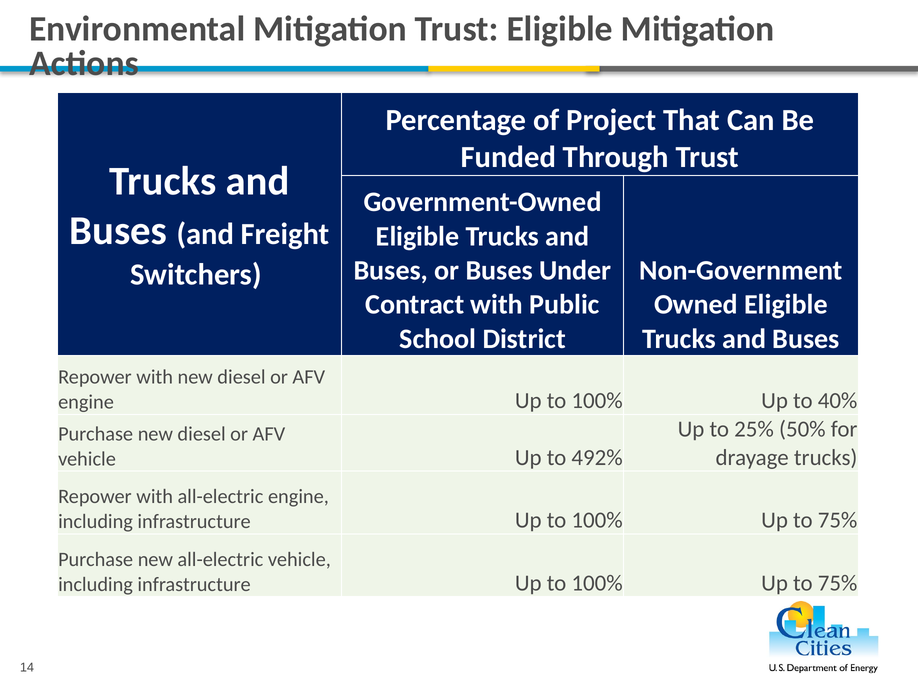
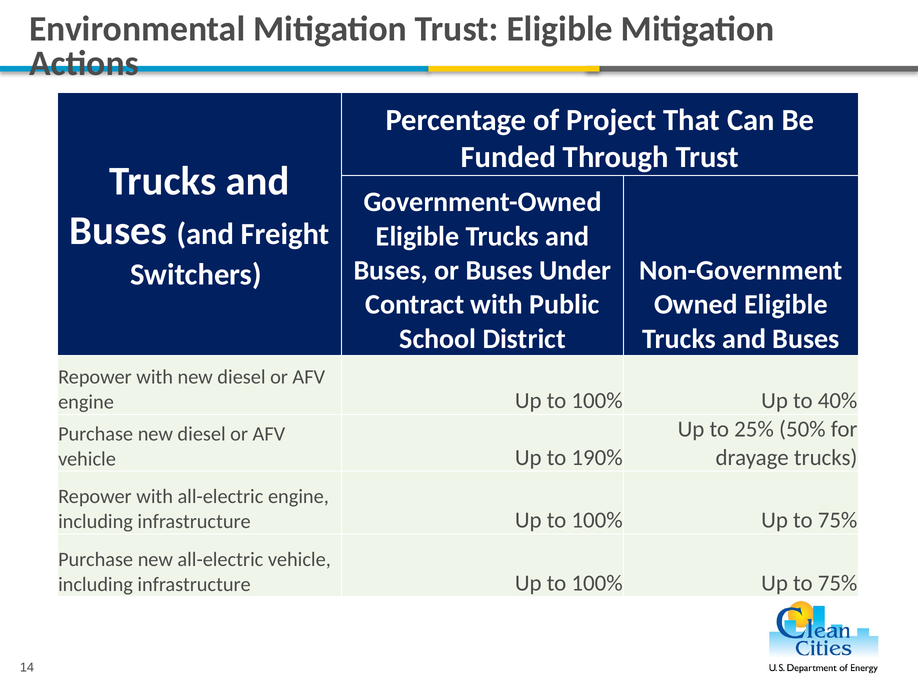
492%: 492% -> 190%
